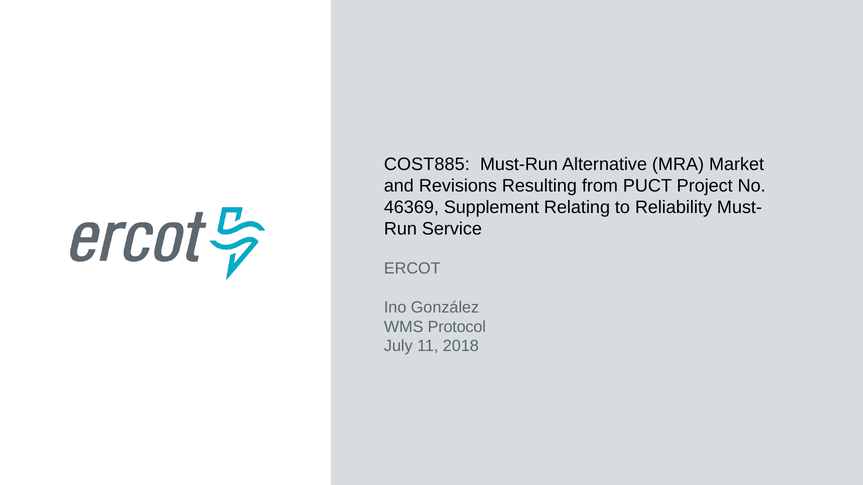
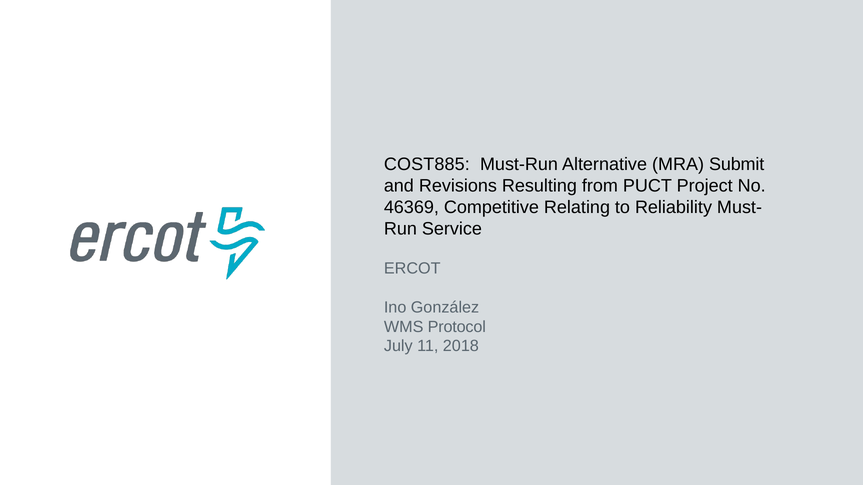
Market: Market -> Submit
Supplement: Supplement -> Competitive
